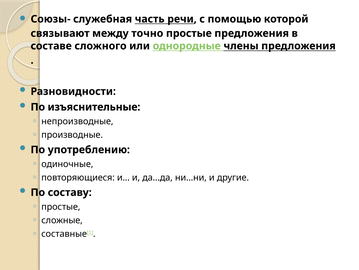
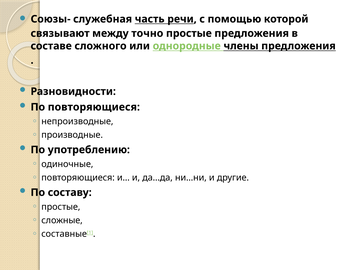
По изъяснительные: изъяснительные -> повторяющиеся
